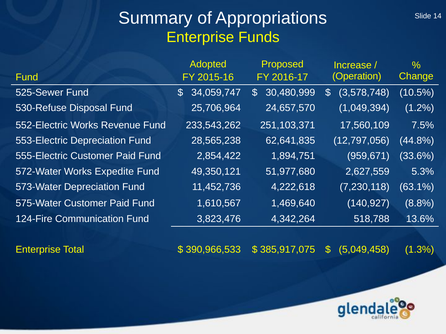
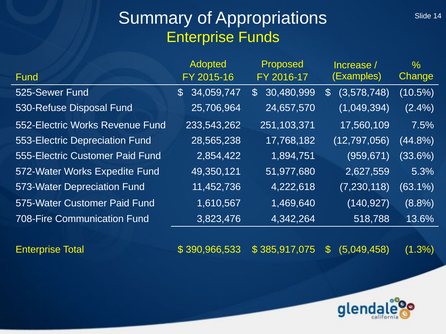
Operation: Operation -> Examples
1.2%: 1.2% -> 2.4%
62,641,835: 62,641,835 -> 17,768,182
124-Fire: 124-Fire -> 708-Fire
